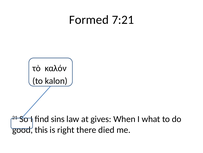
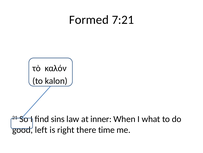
gives: gives -> inner
this: this -> left
died: died -> time
